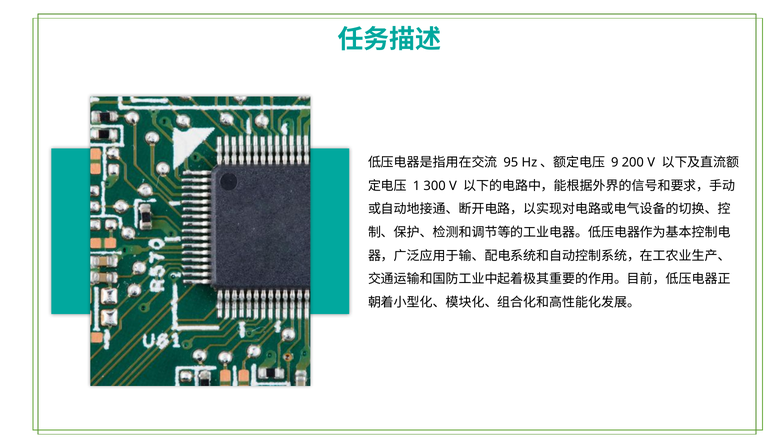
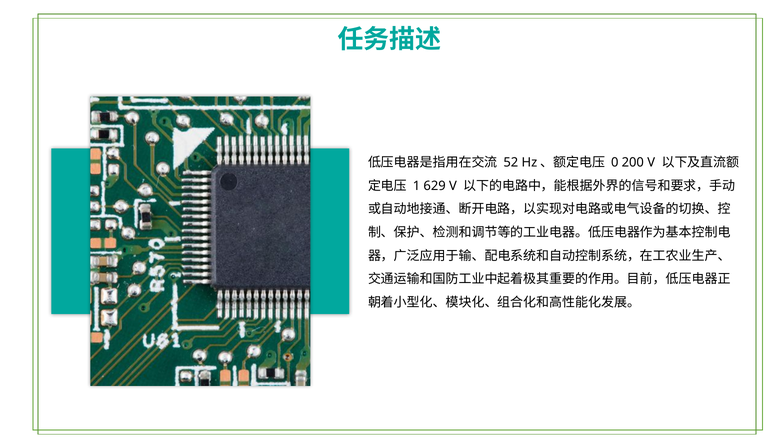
95: 95 -> 52
9: 9 -> 0
300: 300 -> 629
